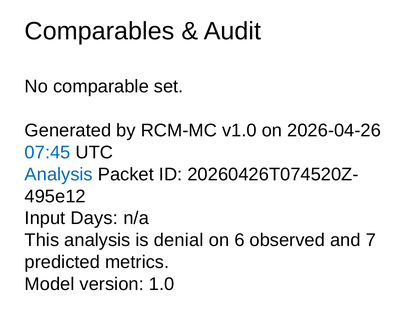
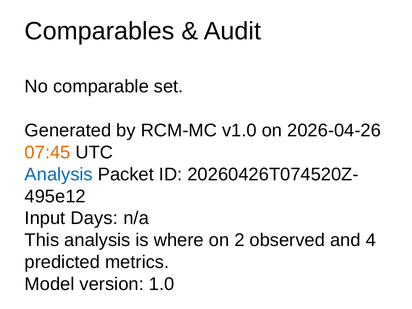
07:45 colour: blue -> orange
denial: denial -> where
6: 6 -> 2
7: 7 -> 4
